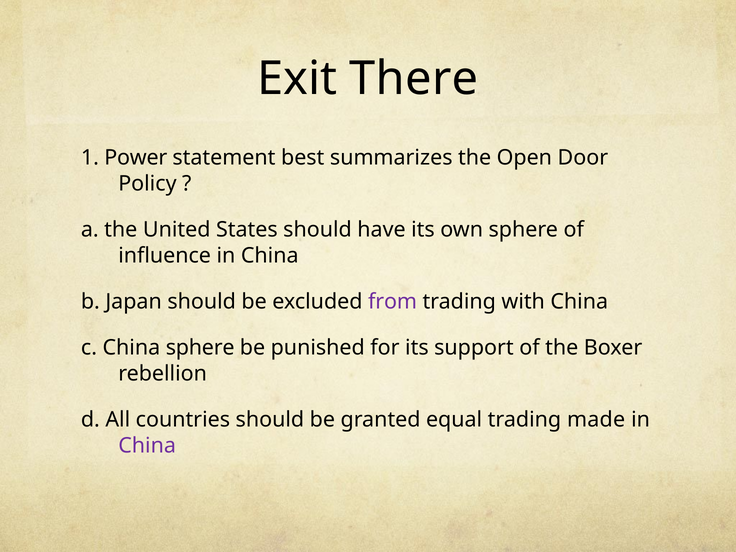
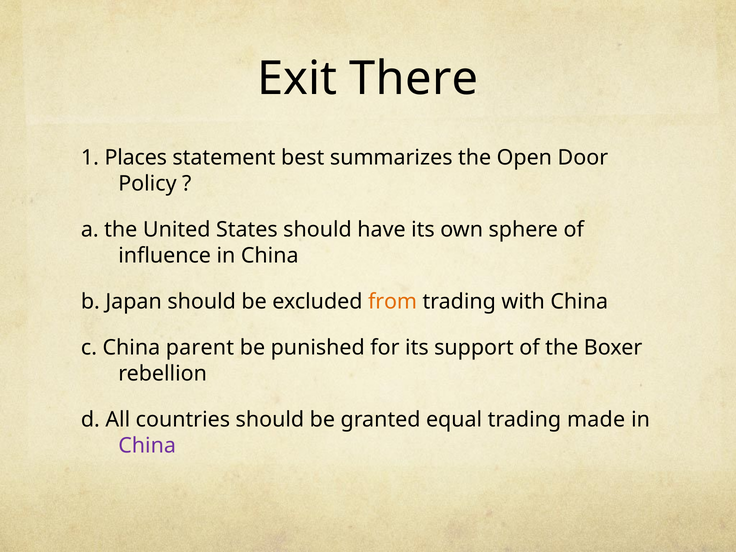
Power: Power -> Places
from colour: purple -> orange
China sphere: sphere -> parent
